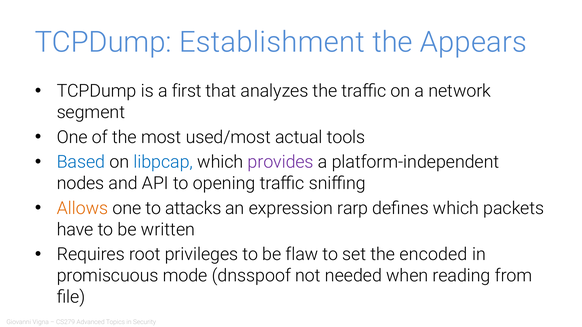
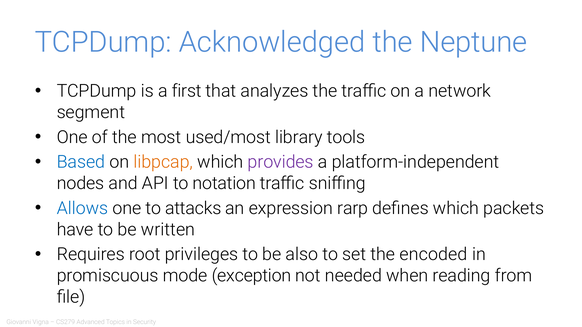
Establishment: Establishment -> Acknowledged
Appears: Appears -> Neptune
actual: actual -> library
libpcap colour: blue -> orange
opening: opening -> notation
Allows colour: orange -> blue
flaw: flaw -> also
dnsspoof: dnsspoof -> exception
